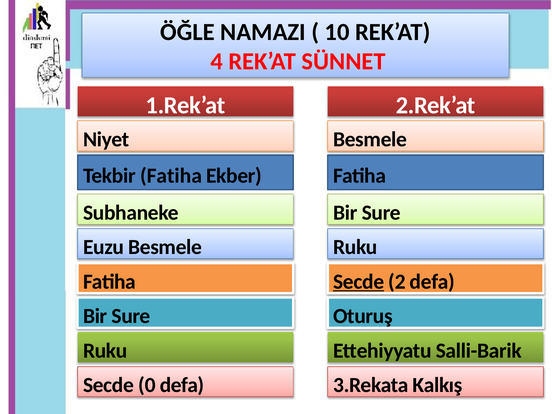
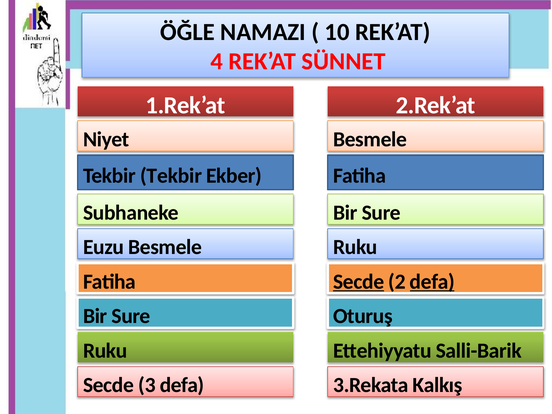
Tekbir Fatiha: Fatiha -> Tekbir
defa at (432, 282) underline: none -> present
0: 0 -> 3
